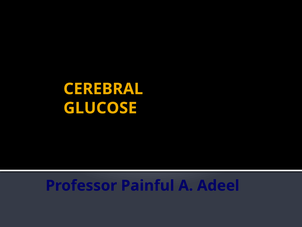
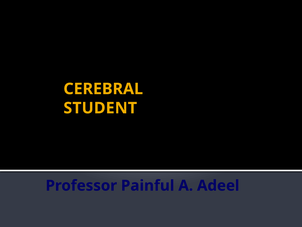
GLUCOSE: GLUCOSE -> STUDENT
